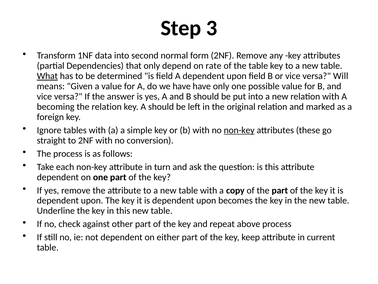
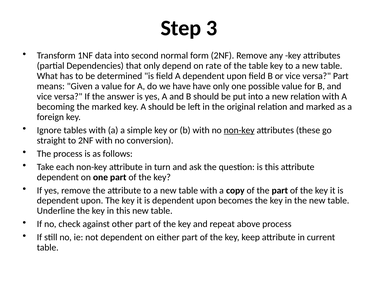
What underline: present -> none
versa Will: Will -> Part
the relation: relation -> marked
